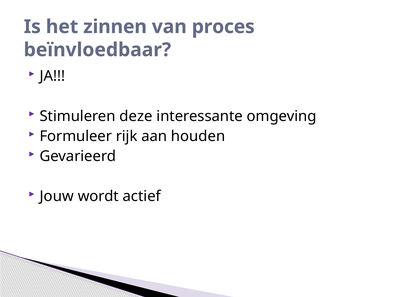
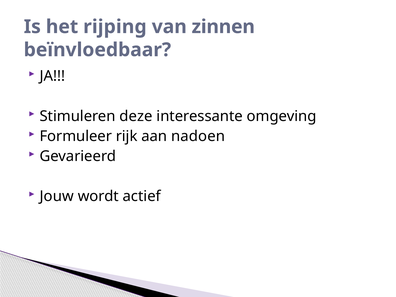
zinnen: zinnen -> rijping
proces: proces -> zinnen
houden: houden -> nadoen
